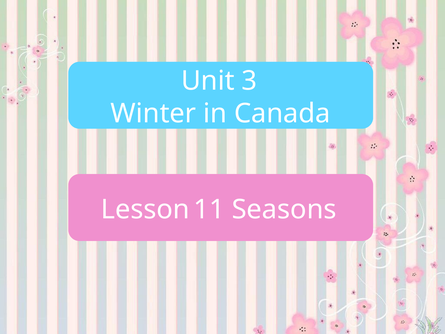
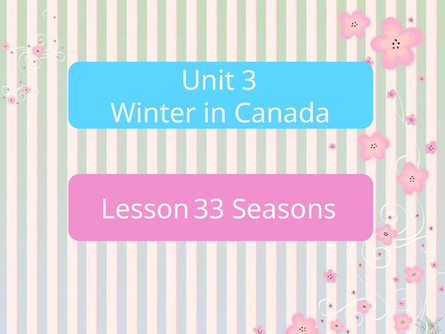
11: 11 -> 33
